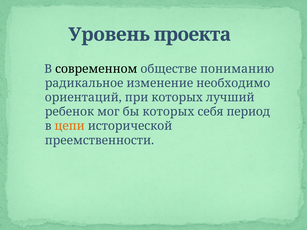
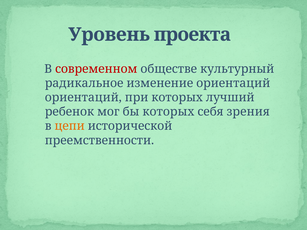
современном colour: black -> red
пониманию: пониманию -> культурный
изменение необходимо: необходимо -> ориентаций
период: период -> зрения
